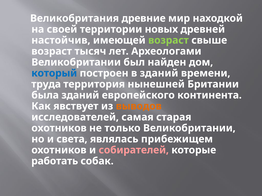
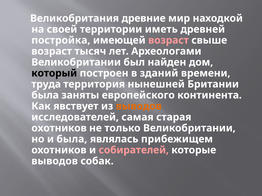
новых: новых -> иметь
настойчив: настойчив -> постройка
возраст at (168, 40) colour: light green -> pink
который colour: blue -> black
была зданий: зданий -> заняты
и света: света -> была
работать at (55, 161): работать -> выводов
